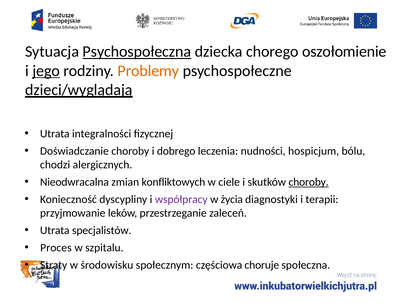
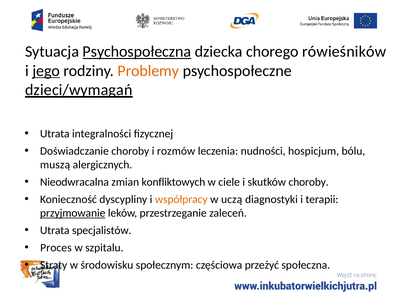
oszołomienie: oszołomienie -> rówieśników
dzieci/wyglądają: dzieci/wyglądają -> dzieci/wymagań
dobrego: dobrego -> rozmów
chodzi: chodzi -> muszą
choroby at (309, 182) underline: present -> none
współpracy colour: purple -> orange
życia: życia -> uczą
przyjmowanie underline: none -> present
choruje: choruje -> przeżyć
